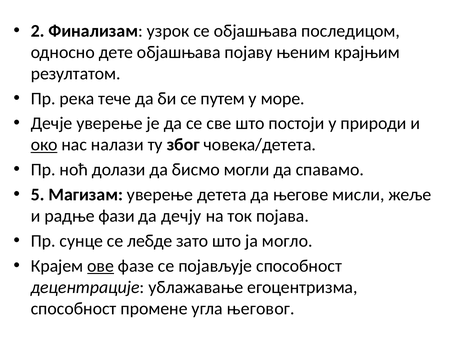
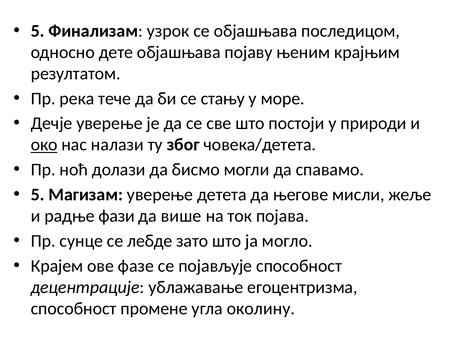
2 at (38, 31): 2 -> 5
путем: путем -> стању
дечју: дечју -> више
ове underline: present -> none
његовог: његовог -> околину
